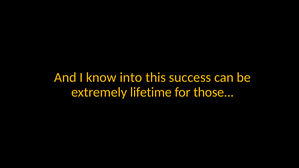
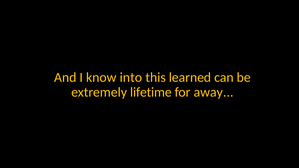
success: success -> learned
those: those -> away
